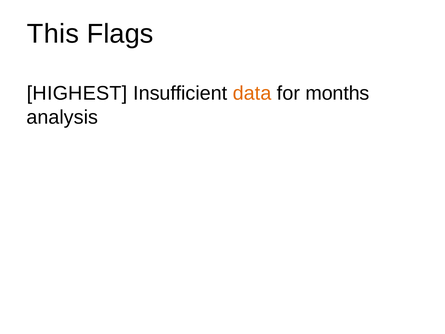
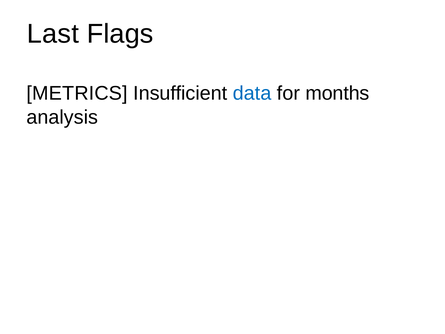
This: This -> Last
HIGHEST: HIGHEST -> METRICS
data colour: orange -> blue
